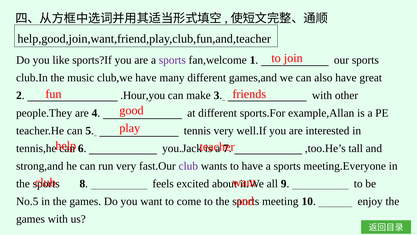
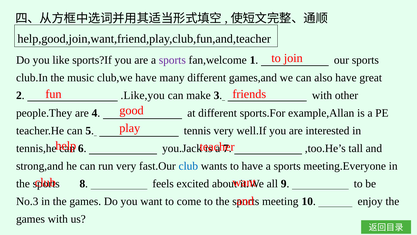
.Hour,you: .Hour,you -> .Like,you
club at (188, 166) colour: purple -> blue
No.5: No.5 -> No.3
